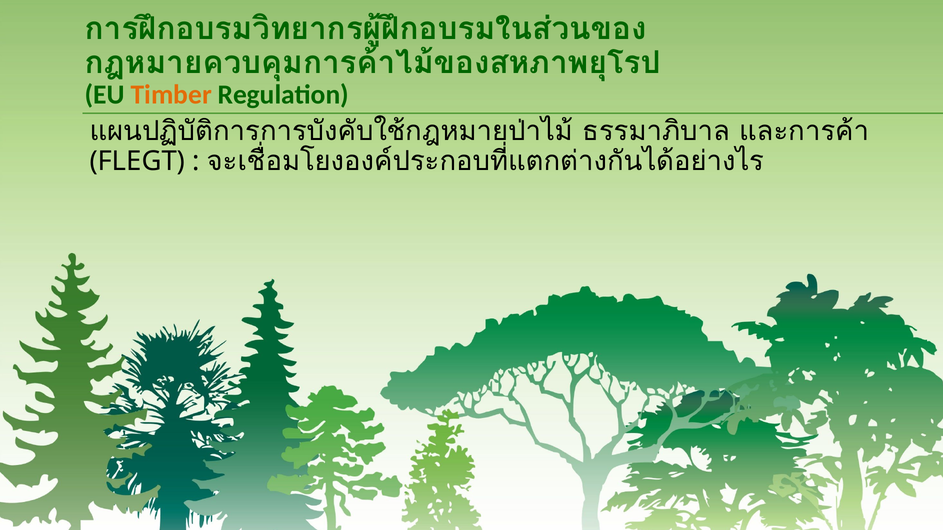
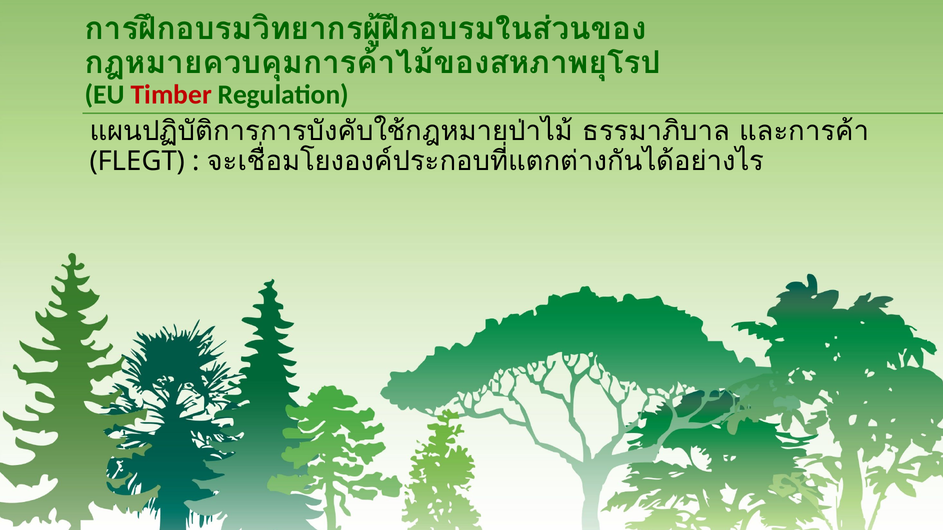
Timber colour: orange -> red
